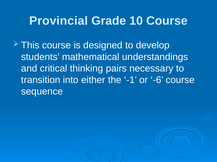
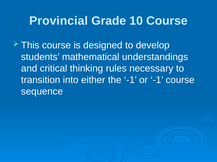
pairs: pairs -> rules
or -6: -6 -> -1
